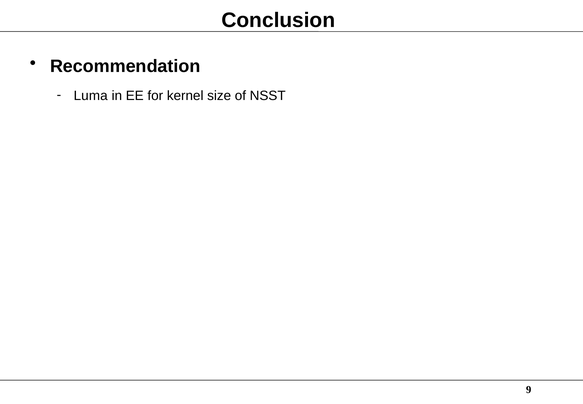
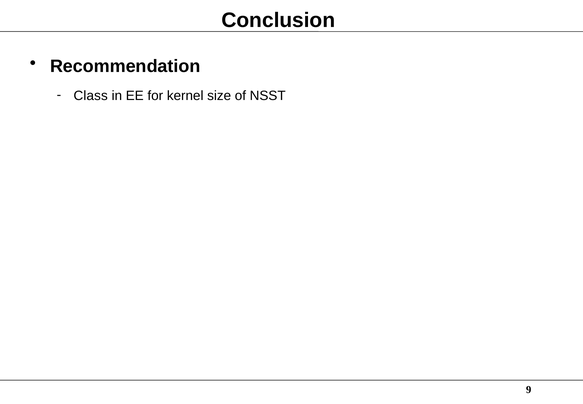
Luma: Luma -> Class
